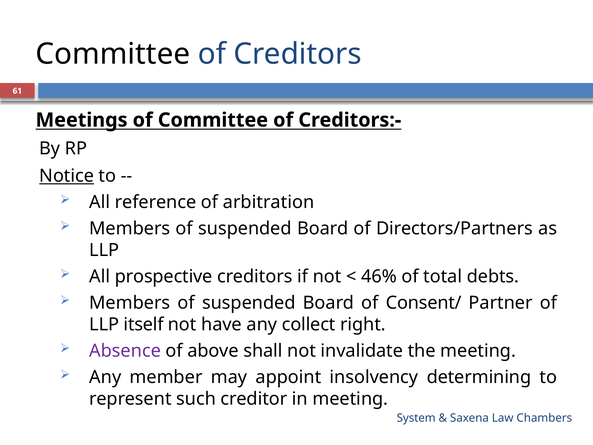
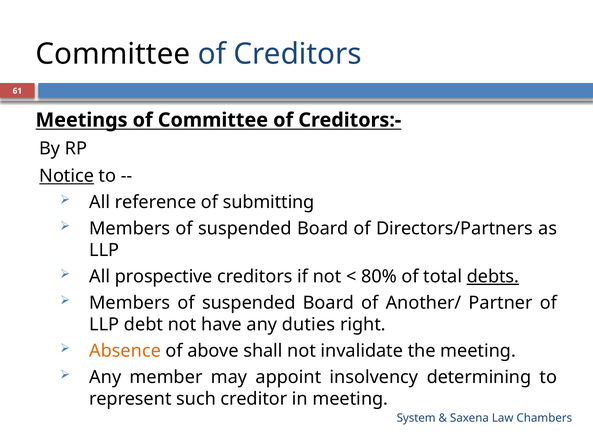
arbitration: arbitration -> submitting
46%: 46% -> 80%
debts underline: none -> present
Consent/: Consent/ -> Another/
itself: itself -> debt
collect: collect -> duties
Absence colour: purple -> orange
